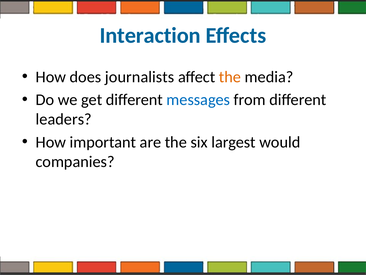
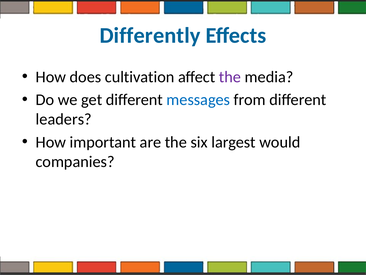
Interaction: Interaction -> Differently
journalists: journalists -> cultivation
the at (230, 77) colour: orange -> purple
